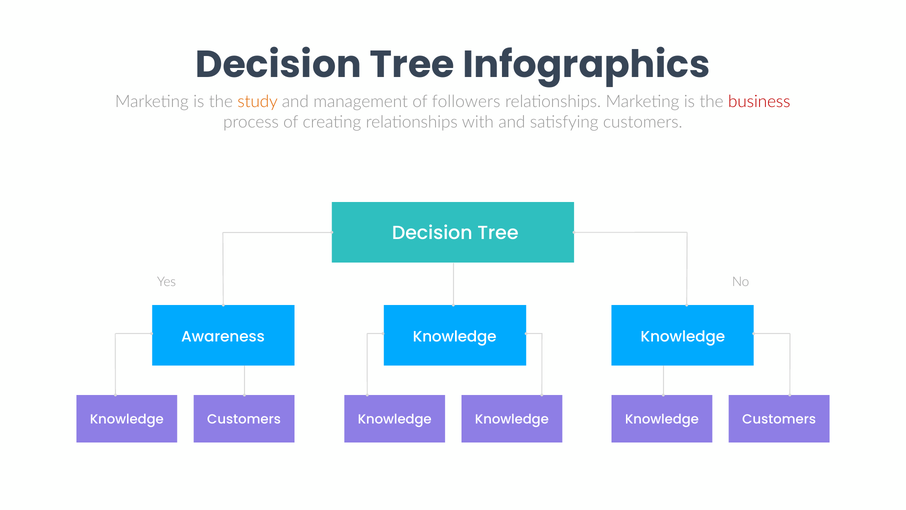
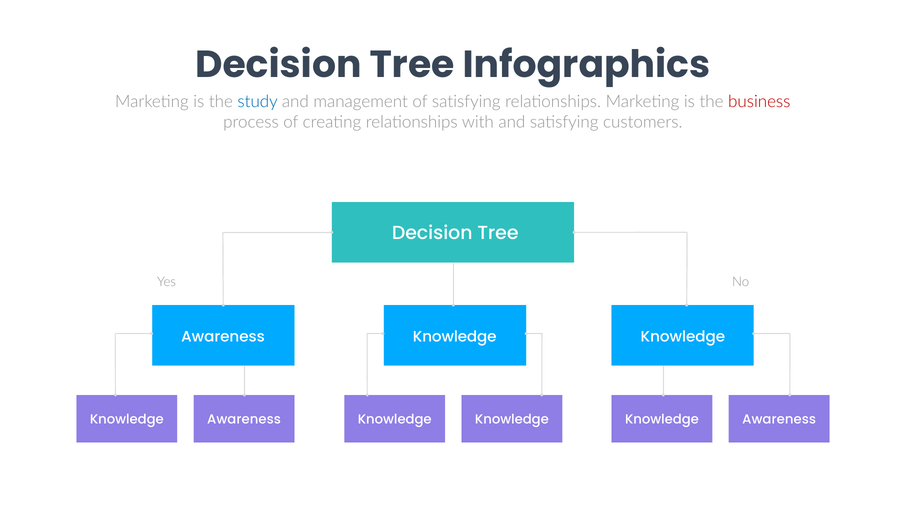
study colour: orange -> blue
of followers: followers -> satisfying
Customers at (244, 419): Customers -> Awareness
Knowledge Knowledge Knowledge Customers: Customers -> Awareness
